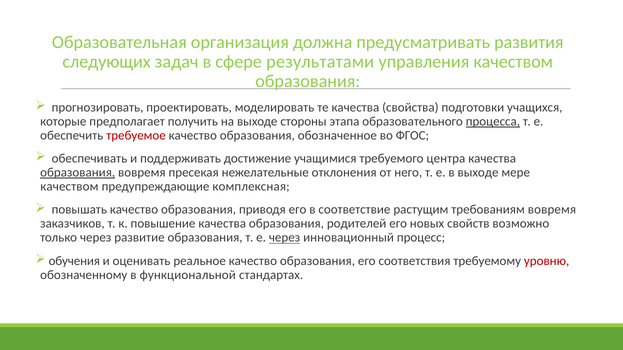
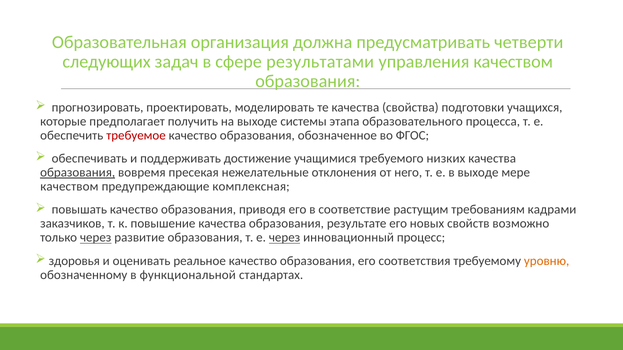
развития: развития -> четверти
стороны: стороны -> системы
процесса underline: present -> none
центра: центра -> низких
требованиям вовремя: вовремя -> кадрами
родителей: родителей -> результате
через at (96, 238) underline: none -> present
обучения: обучения -> здоровья
уровню colour: red -> orange
